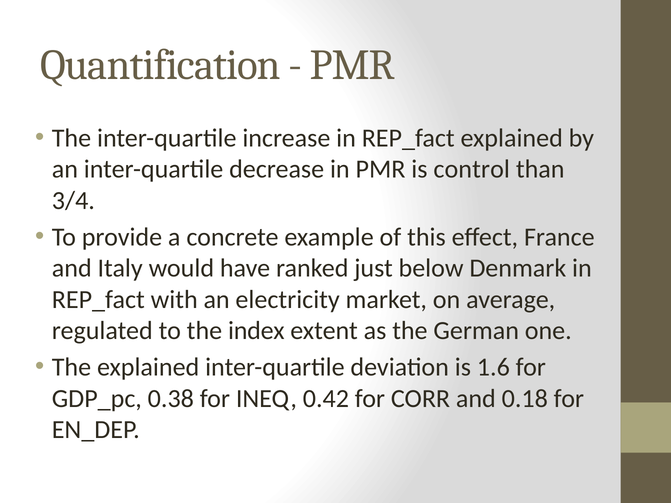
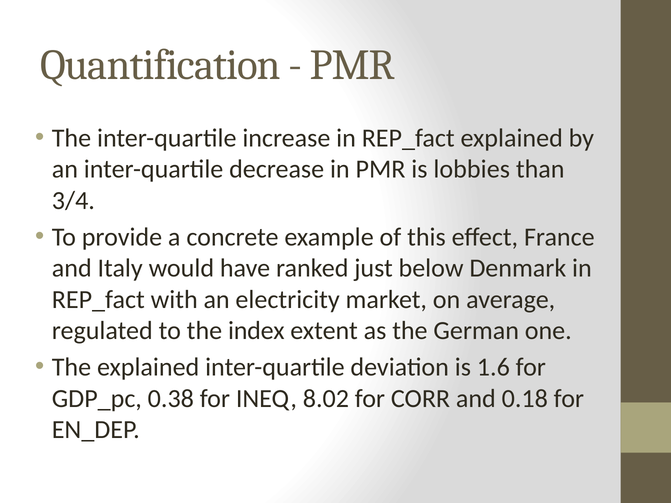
control: control -> lobbies
0.42: 0.42 -> 8.02
